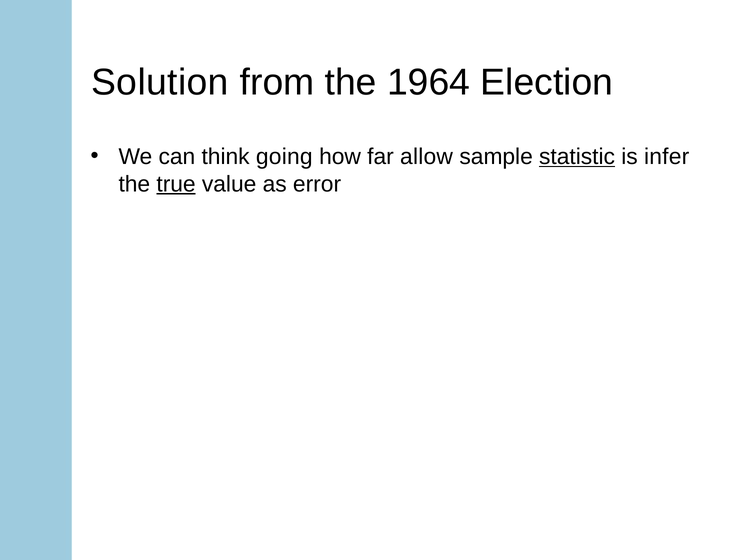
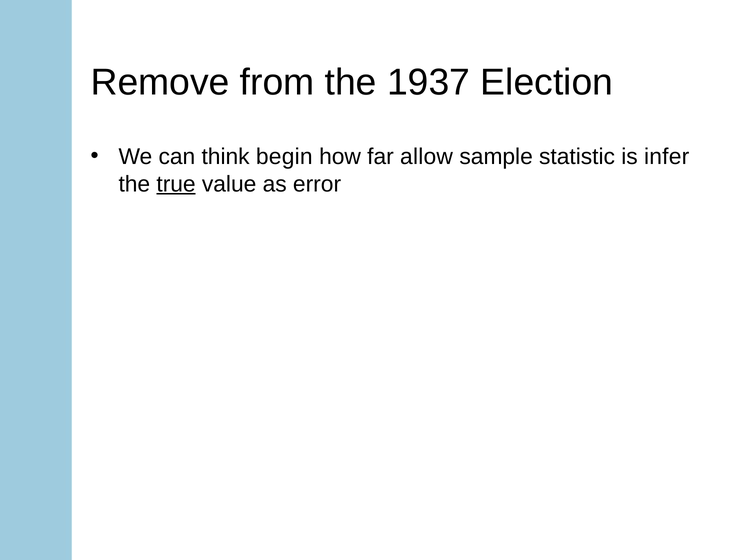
Solution: Solution -> Remove
1964: 1964 -> 1937
going: going -> begin
statistic underline: present -> none
